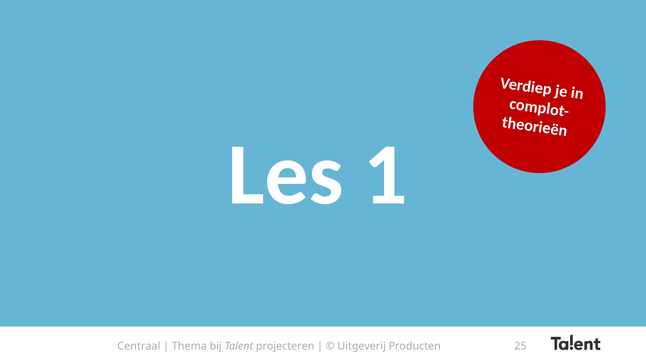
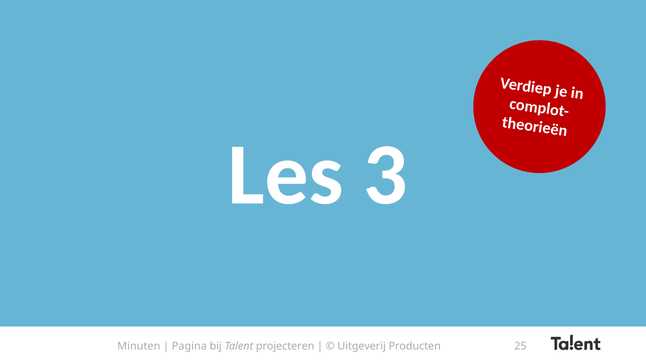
1: 1 -> 3
Centraal: Centraal -> Minuten
Thema: Thema -> Pagina
